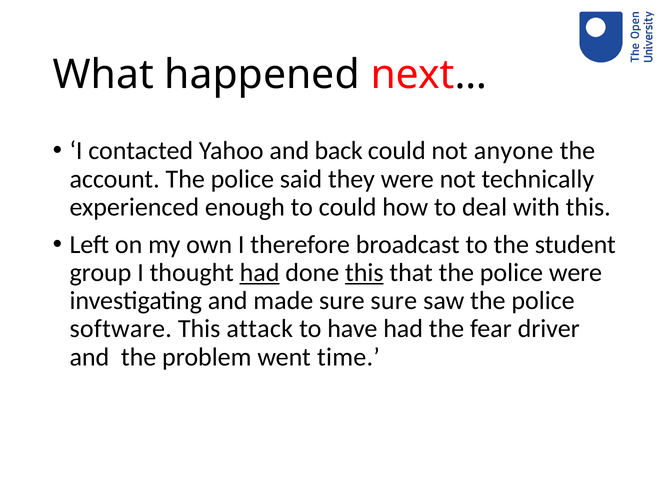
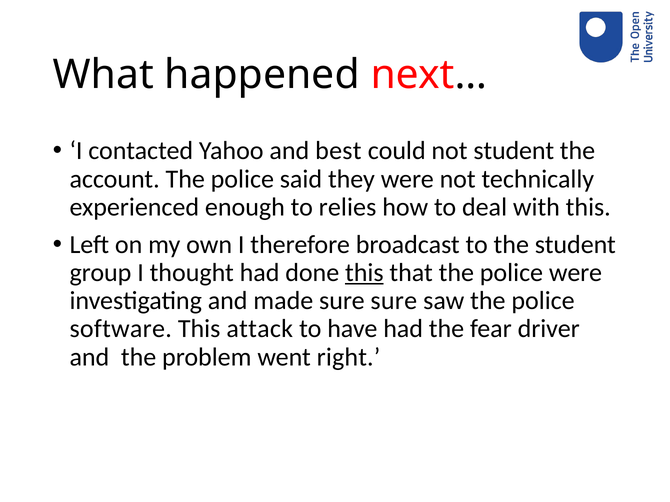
back: back -> best
not anyone: anyone -> student
to could: could -> relies
had at (260, 273) underline: present -> none
time: time -> right
